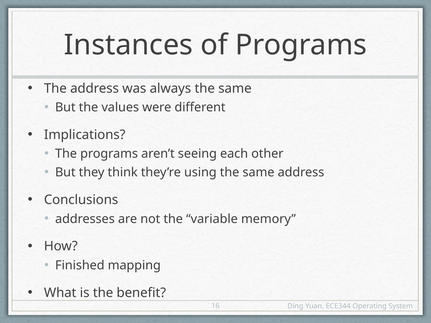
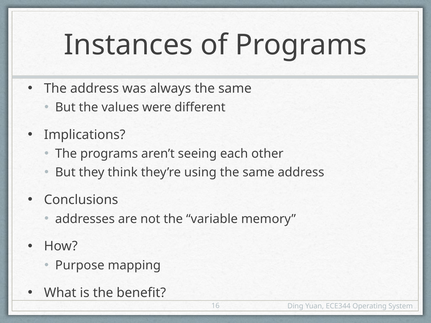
Finished: Finished -> Purpose
